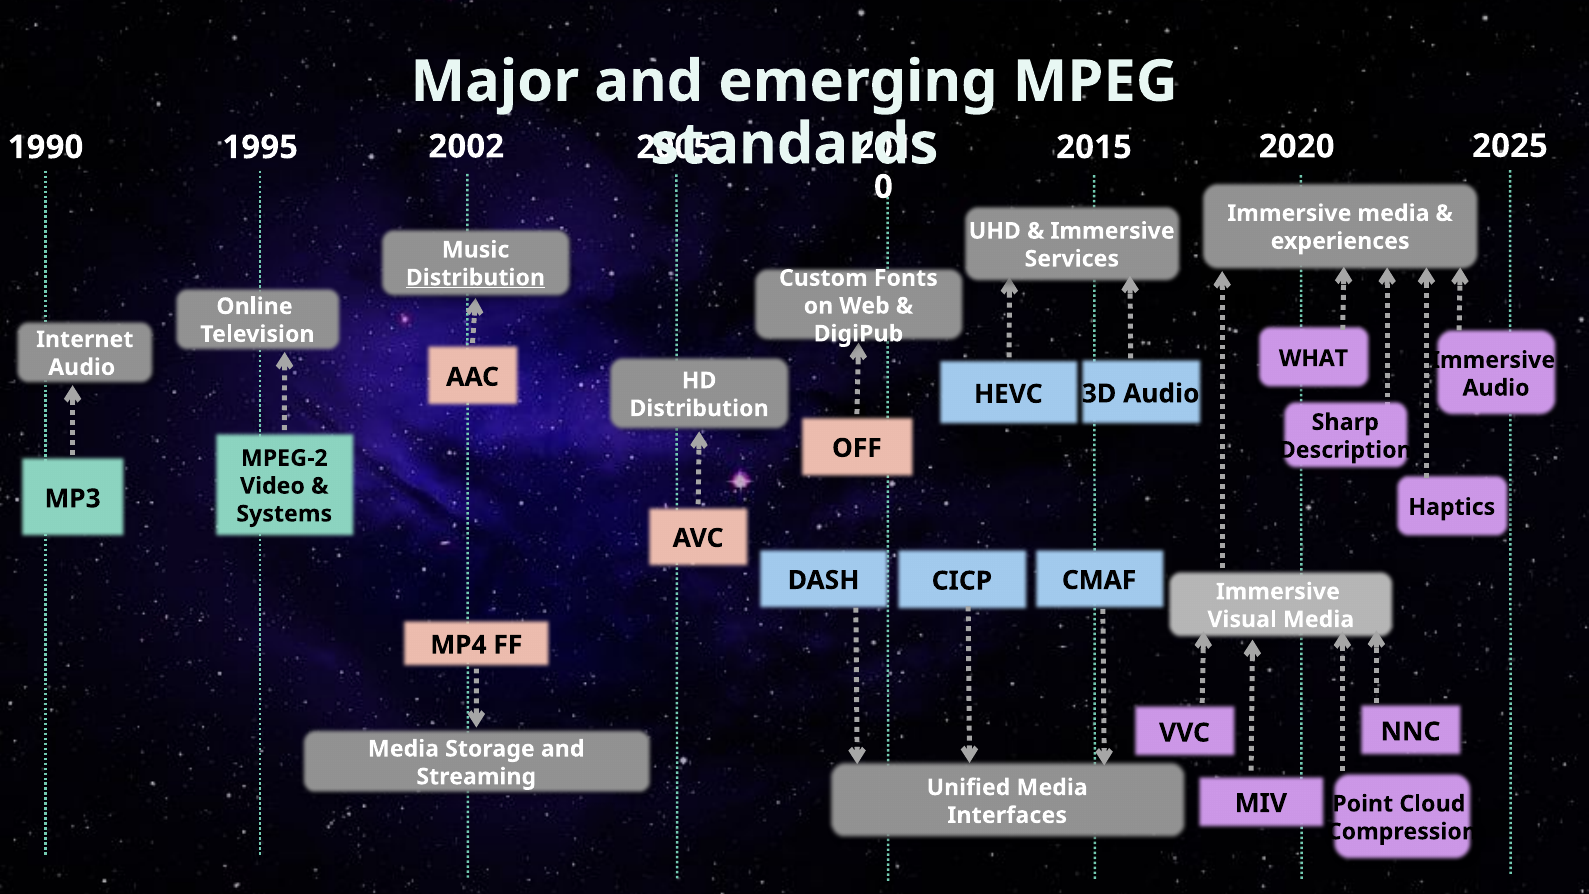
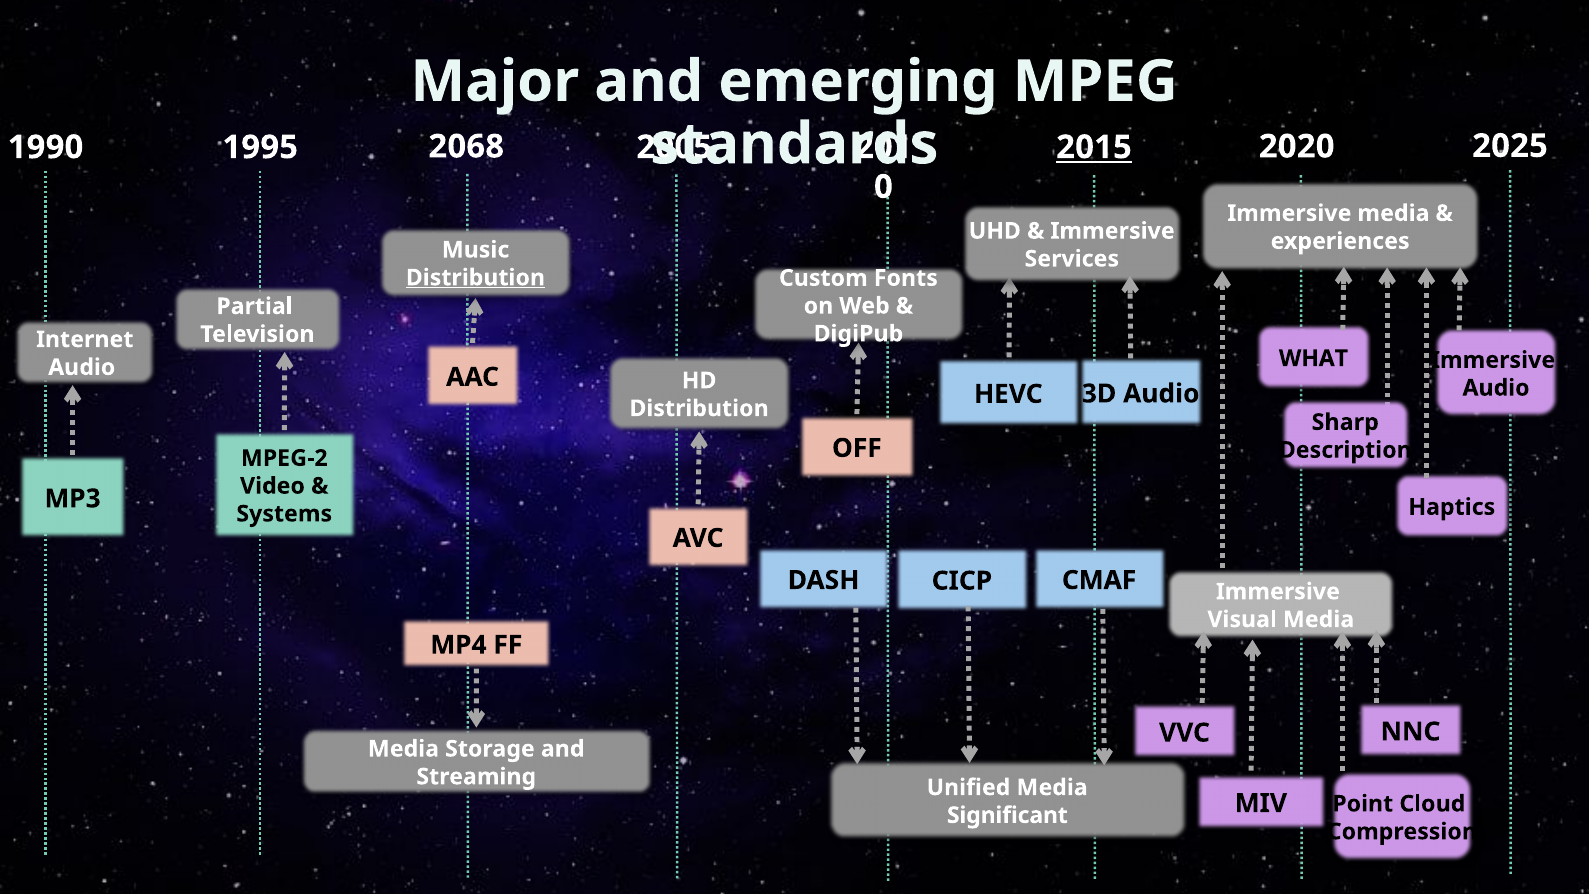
2002: 2002 -> 2068
2015 underline: none -> present
Online: Online -> Partial
Interfaces: Interfaces -> Significant
